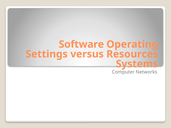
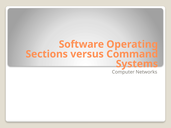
Settings: Settings -> Sections
Resources: Resources -> Command
